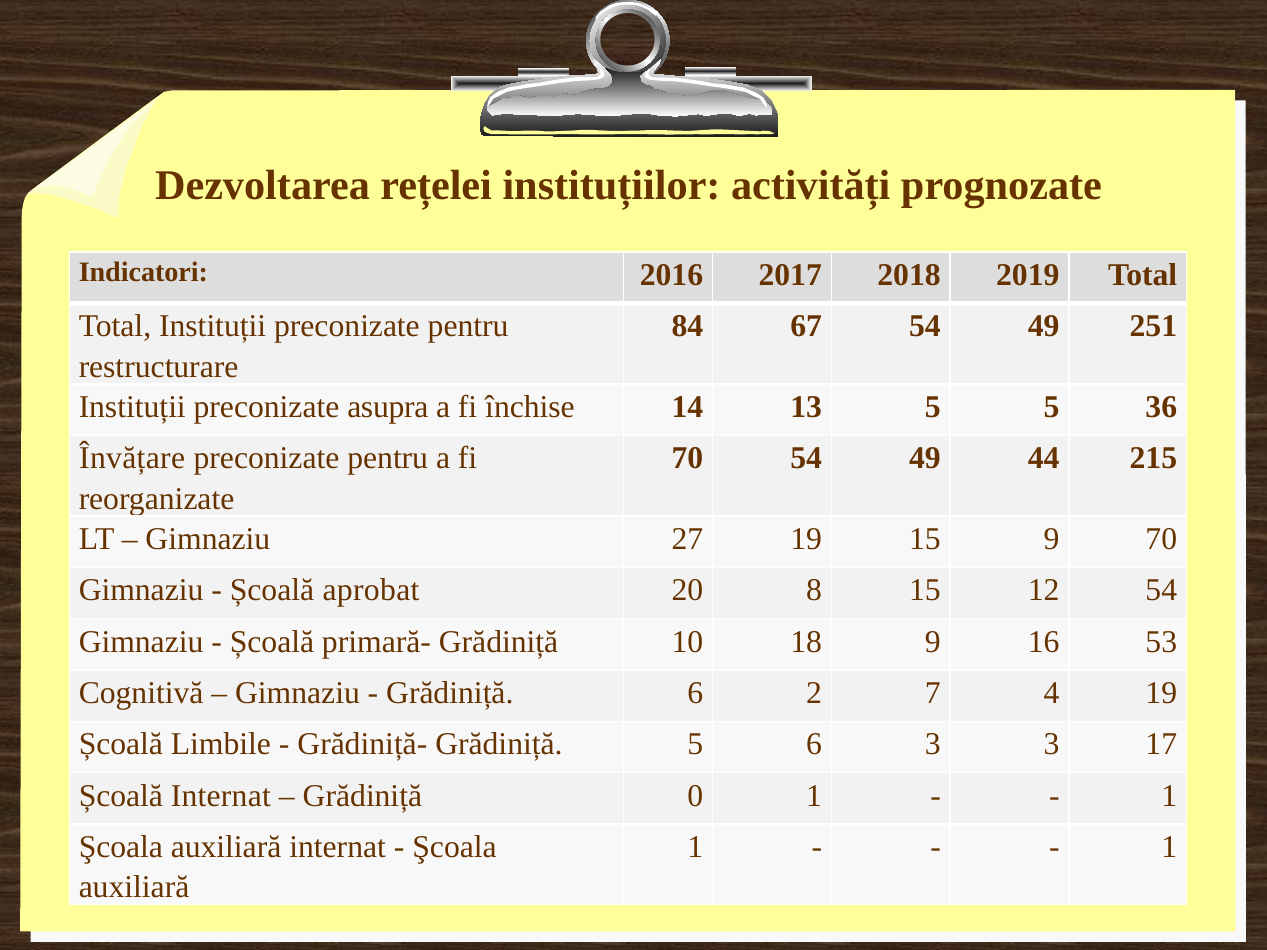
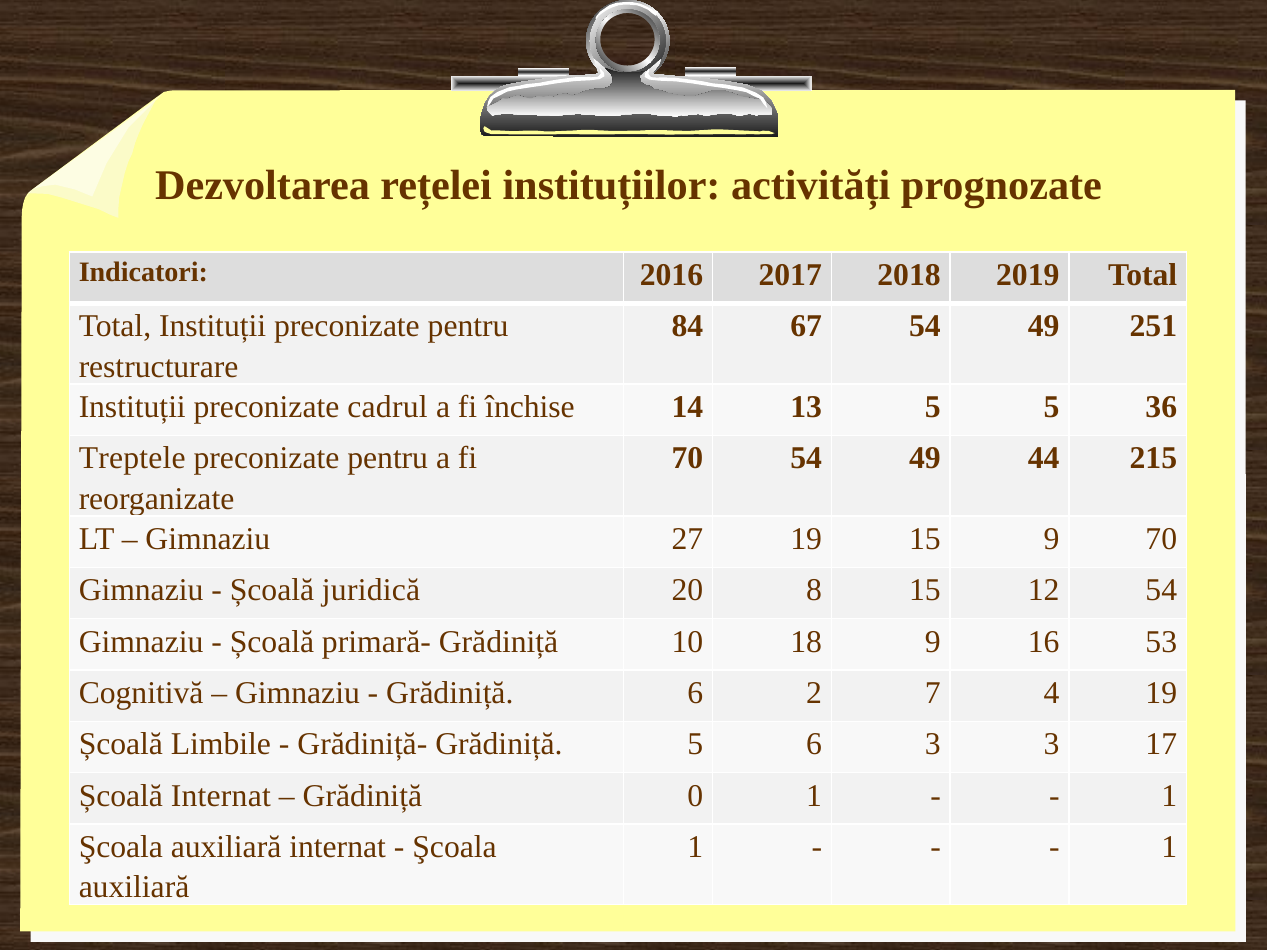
asupra: asupra -> cadrul
Învățare: Învățare -> Treptele
aprobat: aprobat -> juridică
